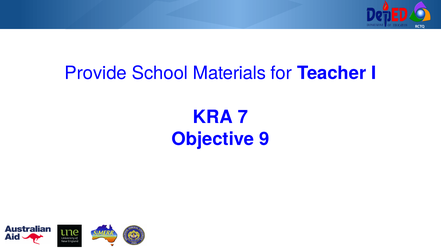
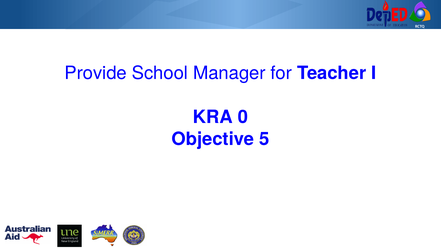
Materials: Materials -> Manager
7: 7 -> 0
9: 9 -> 5
